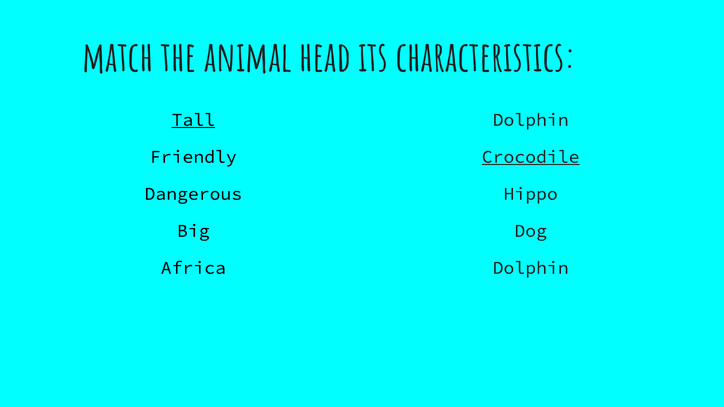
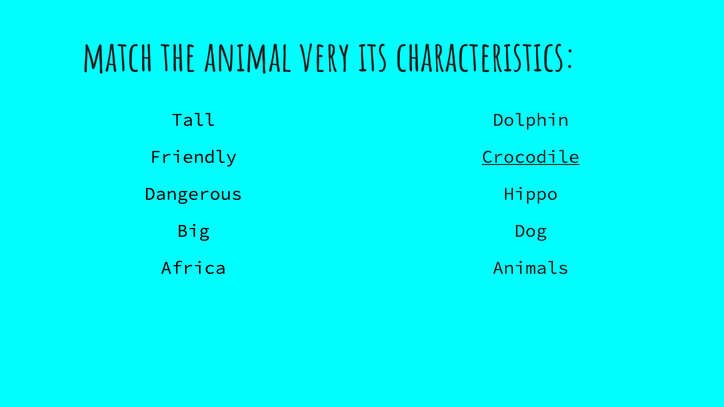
head: head -> very
Tall underline: present -> none
Dolphin at (531, 268): Dolphin -> Animals
